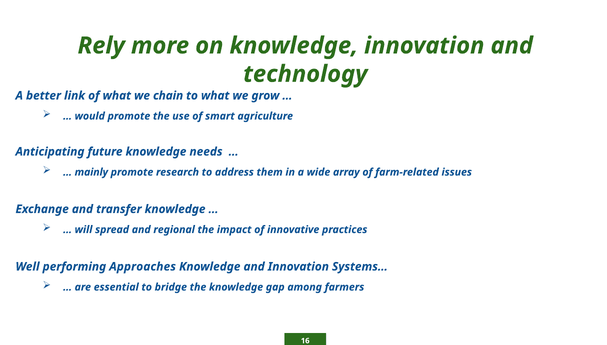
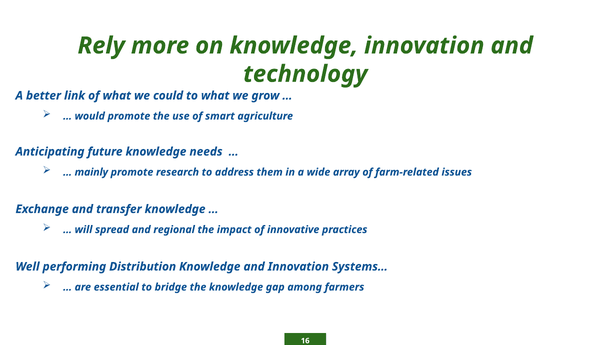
chain: chain -> could
Approaches: Approaches -> Distribution
